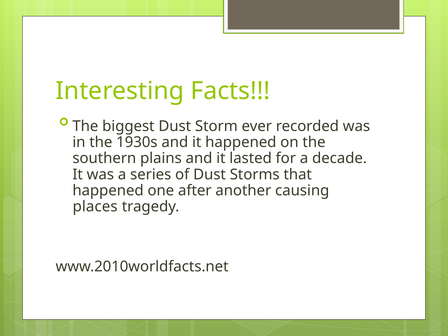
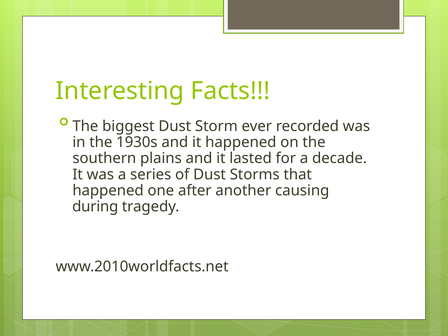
places: places -> during
